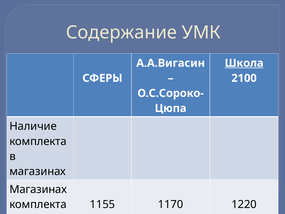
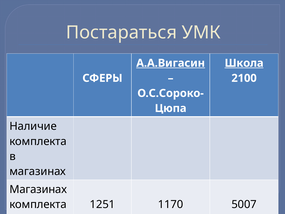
Содержание: Содержание -> Постараться
А.А.Вигасин underline: none -> present
1155: 1155 -> 1251
1220: 1220 -> 5007
